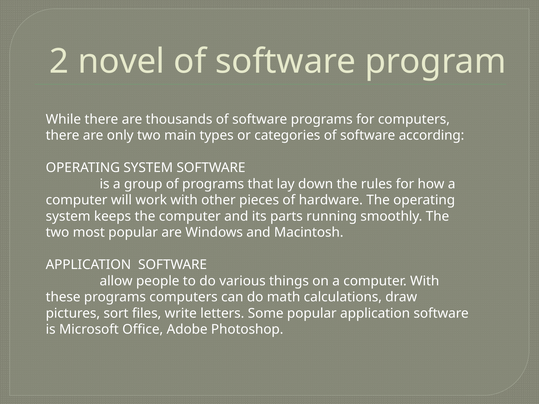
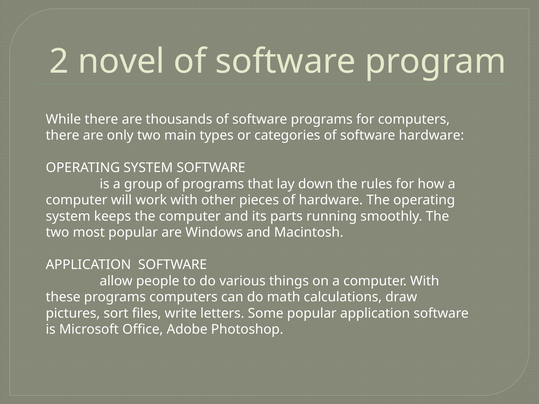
software according: according -> hardware
